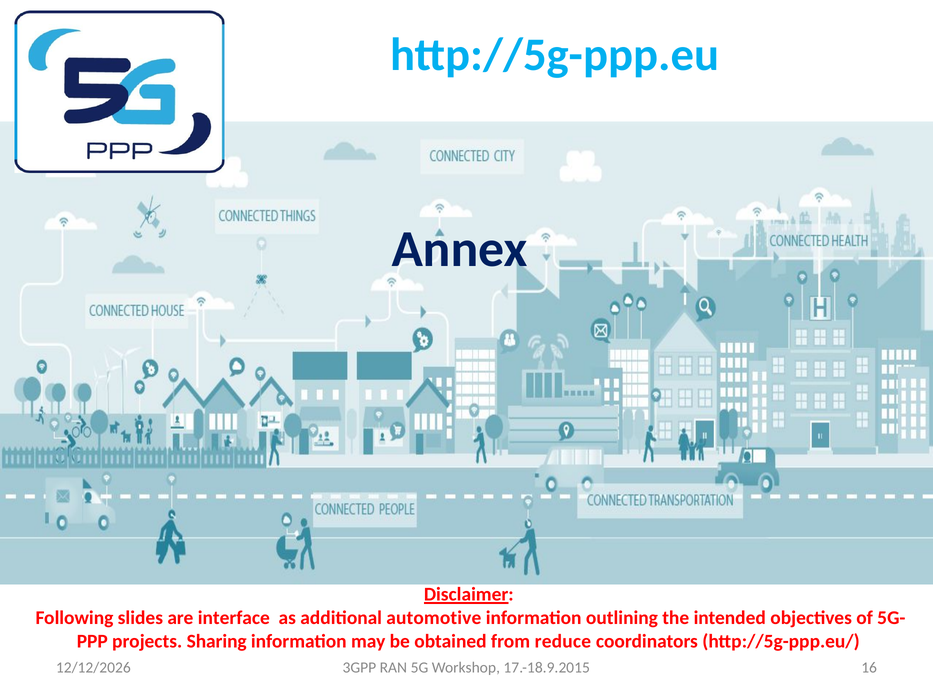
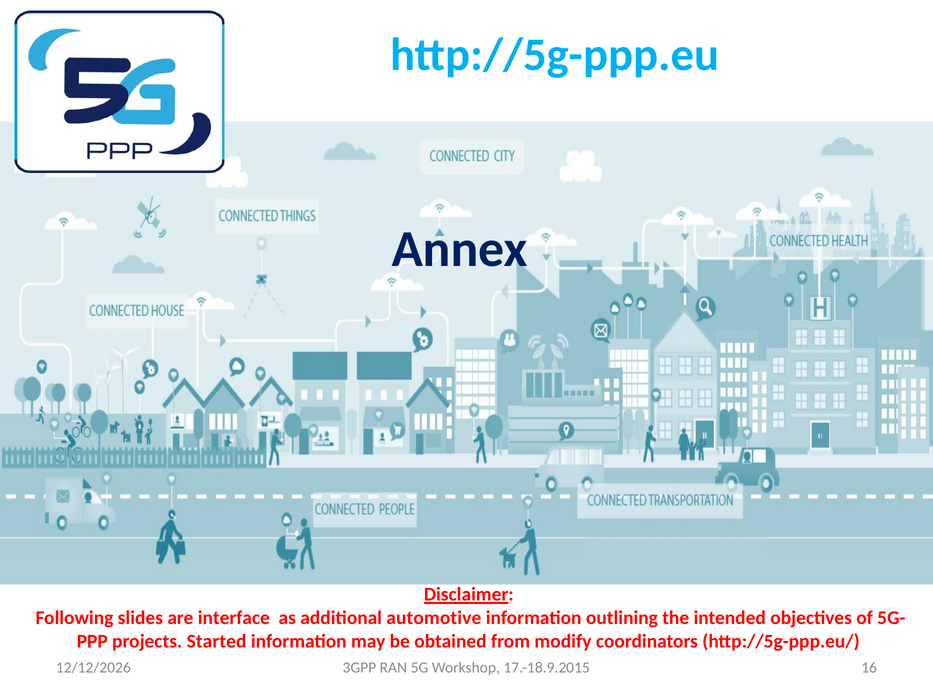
Sharing: Sharing -> Started
reduce: reduce -> modify
